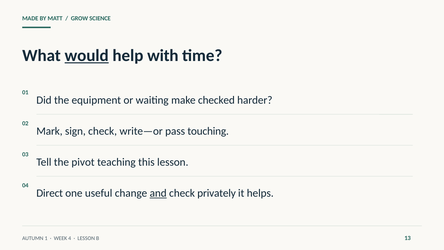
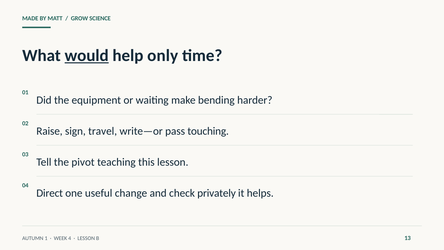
with: with -> only
checked: checked -> bending
Mark: Mark -> Raise
sign check: check -> travel
and underline: present -> none
